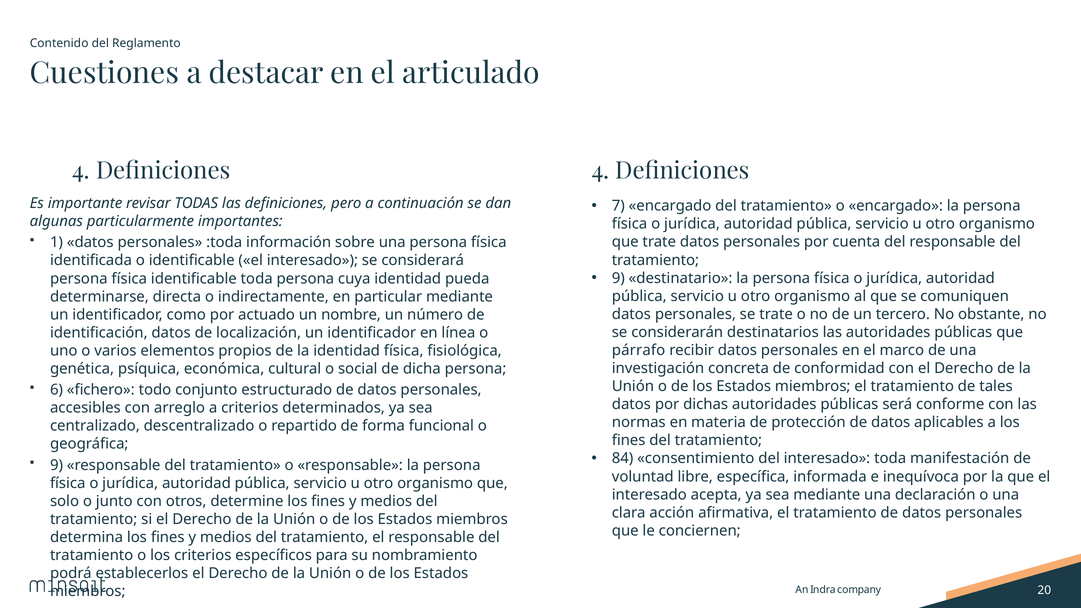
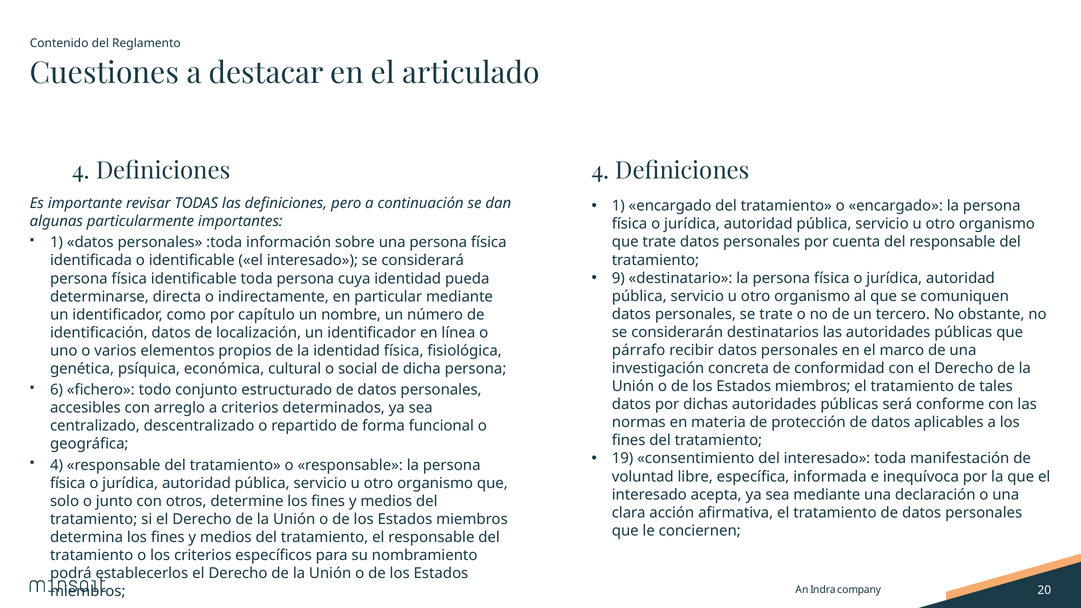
7 at (618, 206): 7 -> 1
actuado: actuado -> capítulo
84: 84 -> 19
9 at (57, 465): 9 -> 4
